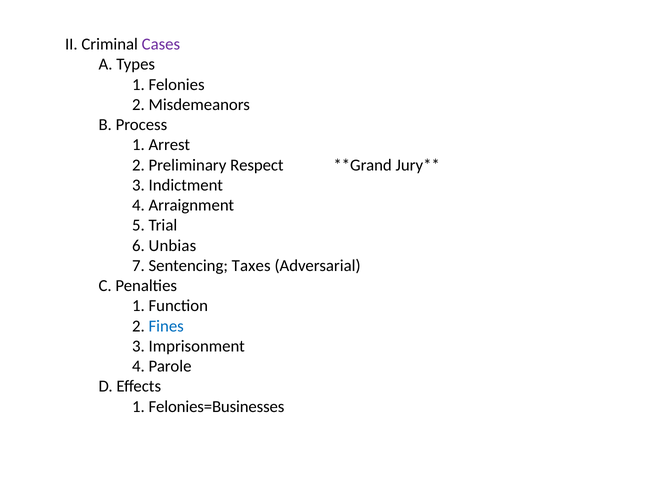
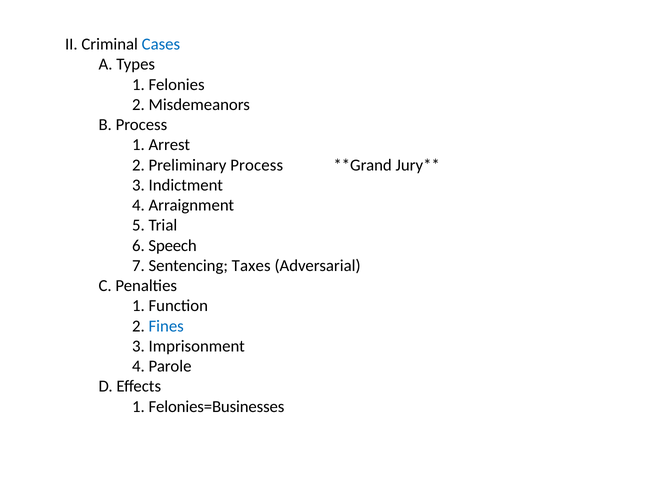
Cases colour: purple -> blue
Preliminary Respect: Respect -> Process
Unbias: Unbias -> Speech
